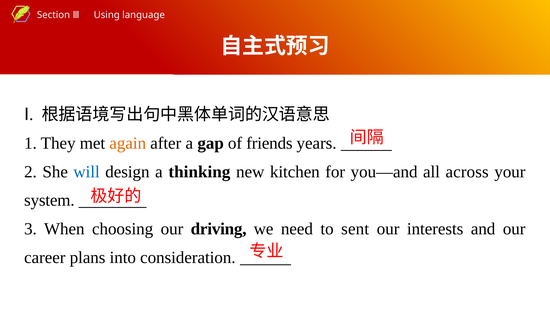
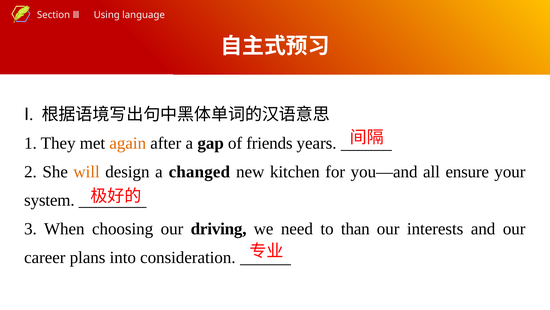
will colour: blue -> orange
thinking: thinking -> changed
across: across -> ensure
sent: sent -> than
